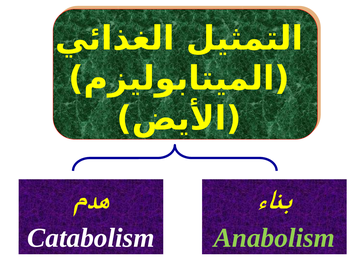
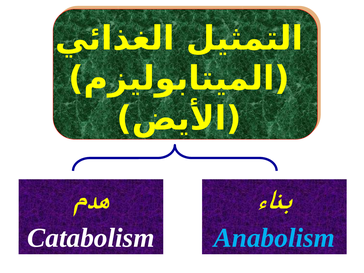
Anabolism colour: light green -> light blue
